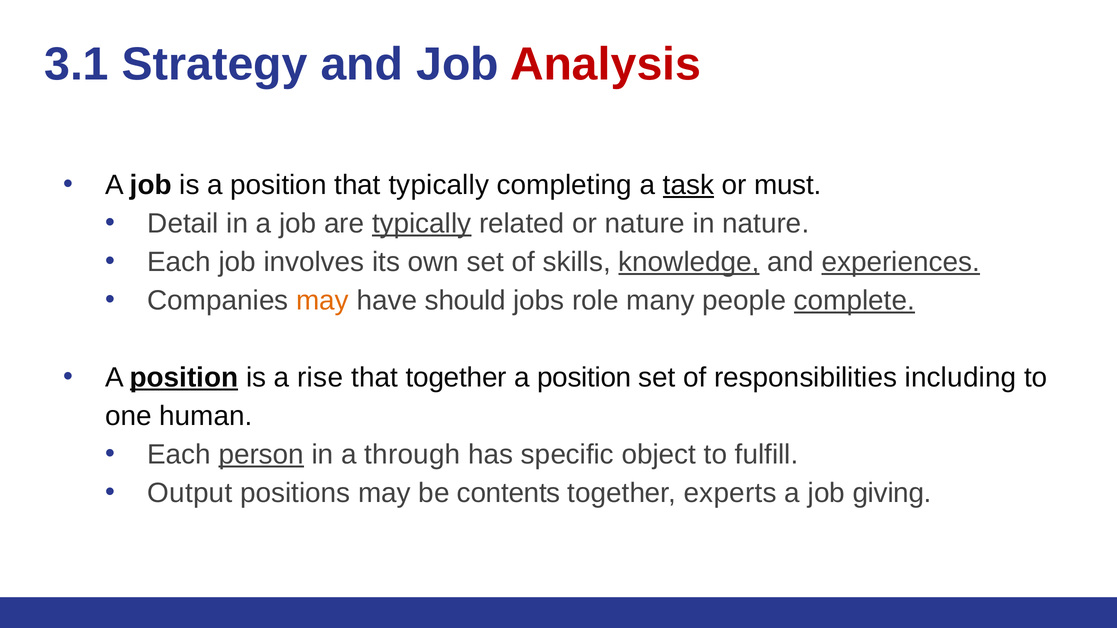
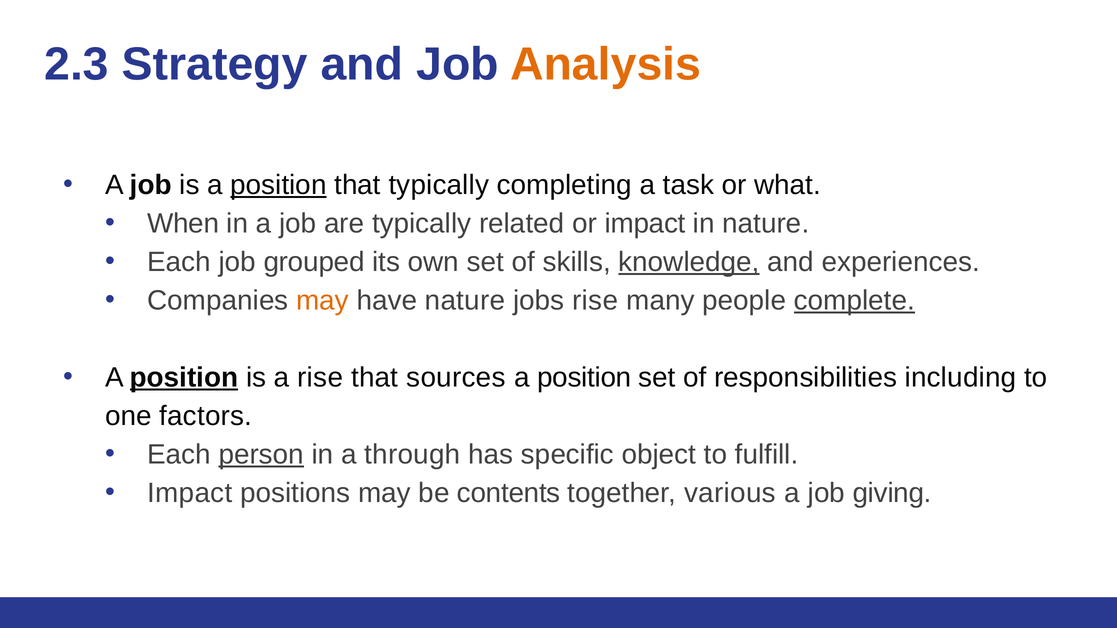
3.1: 3.1 -> 2.3
Analysis colour: red -> orange
position at (278, 185) underline: none -> present
task underline: present -> none
must: must -> what
Detail: Detail -> When
typically at (422, 224) underline: present -> none
or nature: nature -> impact
involves: involves -> grouped
experiences underline: present -> none
have should: should -> nature
jobs role: role -> rise
that together: together -> sources
human: human -> factors
Output at (190, 493): Output -> Impact
experts: experts -> various
